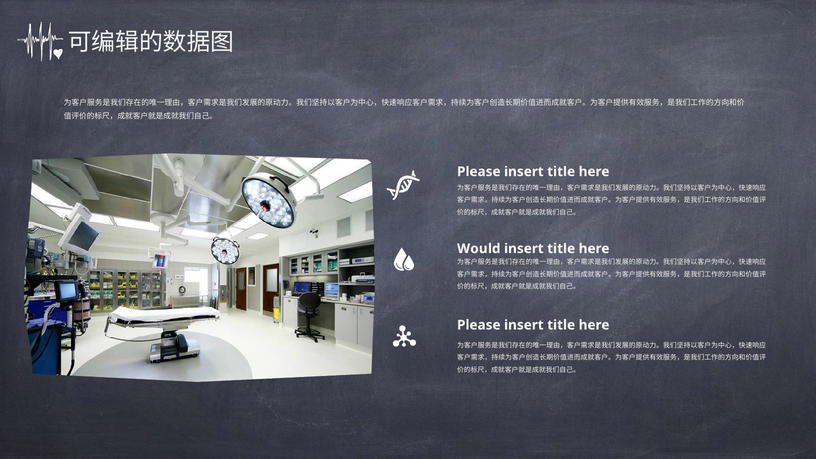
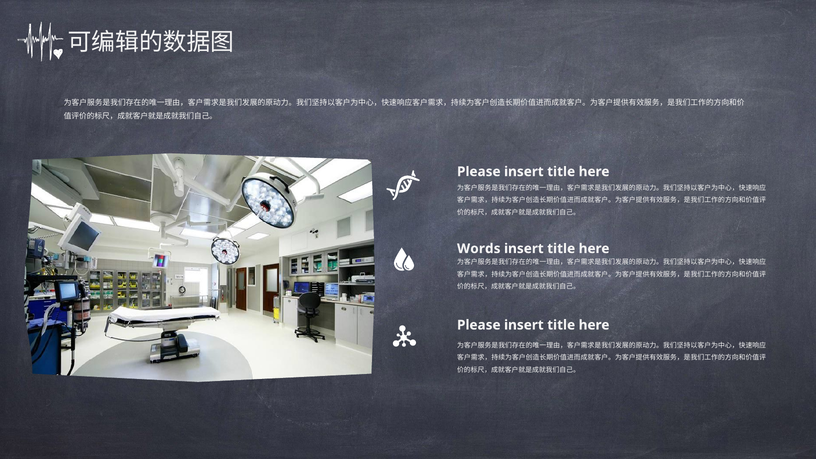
Would: Would -> Words
